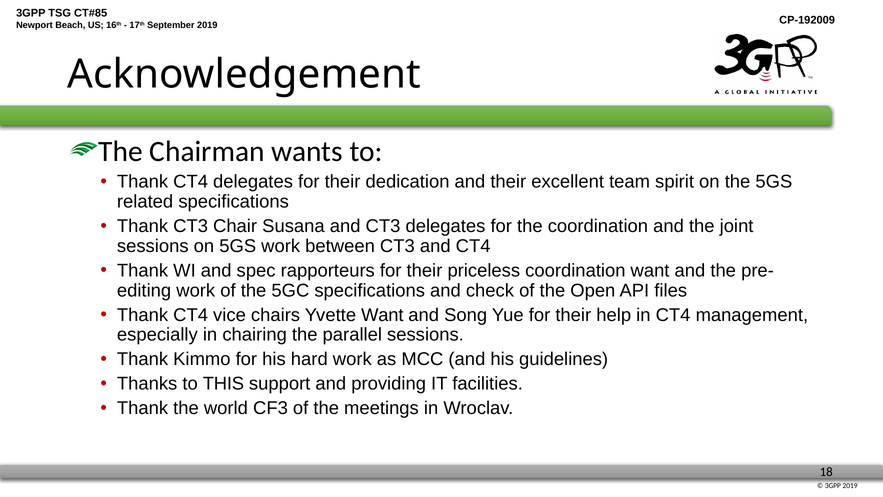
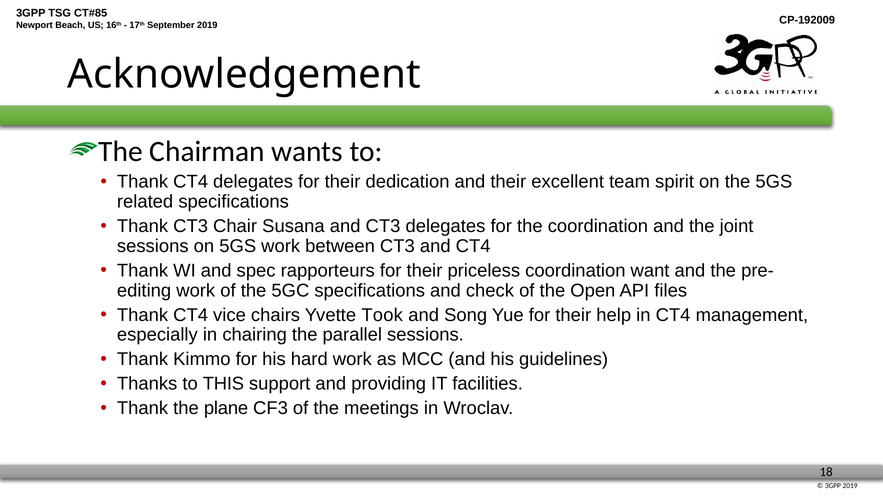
Yvette Want: Want -> Took
world: world -> plane
